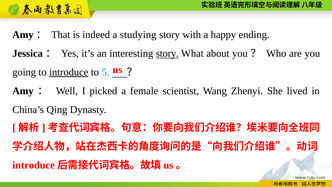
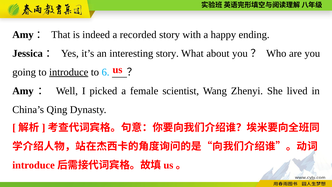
studying: studying -> recorded
story at (167, 53) underline: present -> none
5: 5 -> 6
